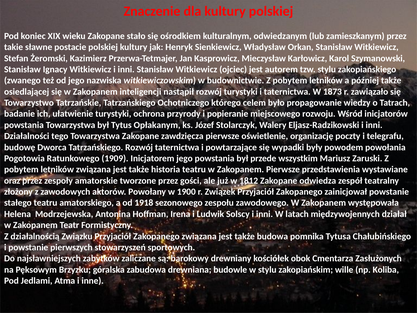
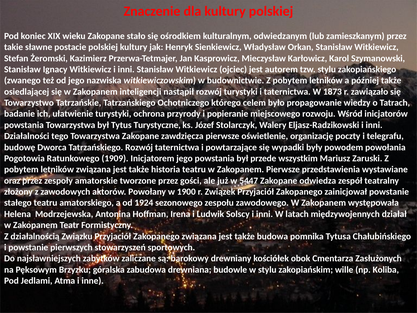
Opłakanym: Opłakanym -> Turystyczne
1812: 1812 -> 5447
1918: 1918 -> 1924
